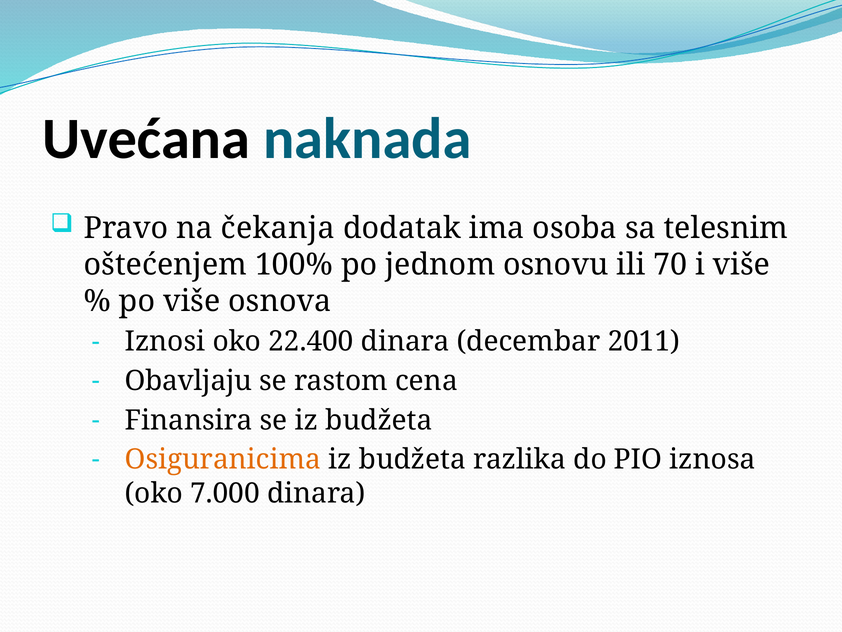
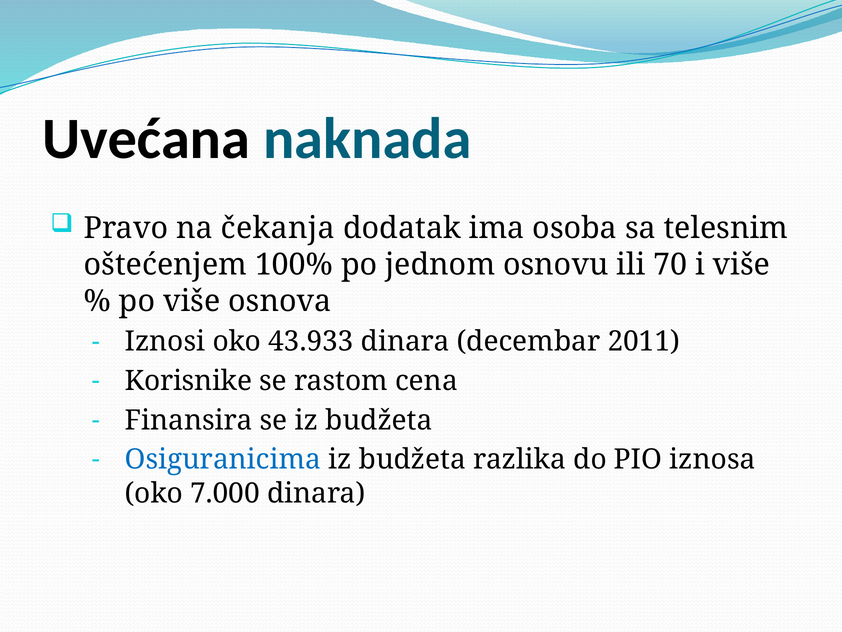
22.400: 22.400 -> 43.933
Obavljaju: Obavljaju -> Korisnike
Osiguranicima colour: orange -> blue
